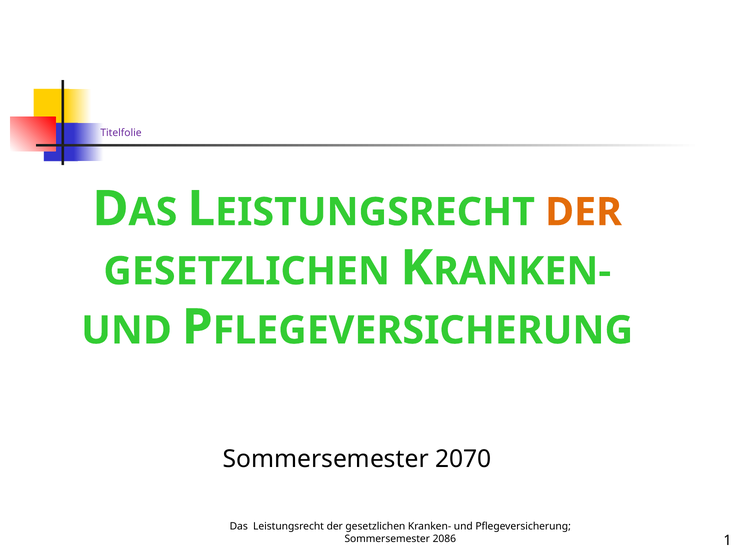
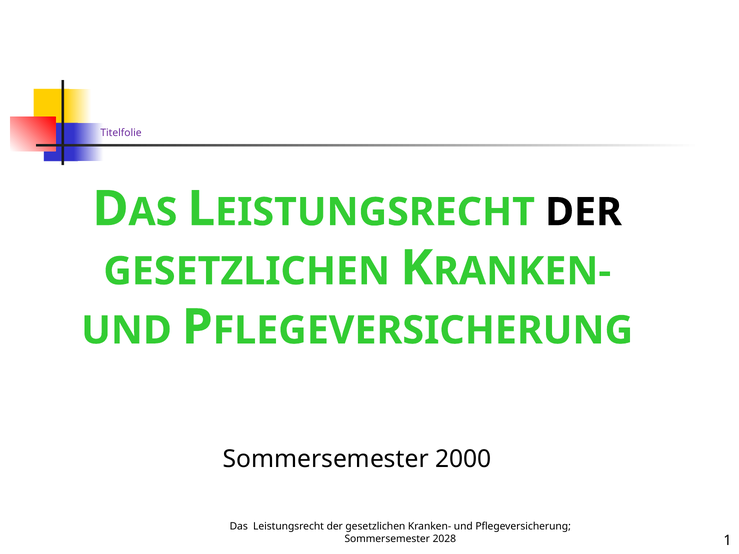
DER at (584, 212) colour: orange -> black
2070: 2070 -> 2000
2086: 2086 -> 2028
